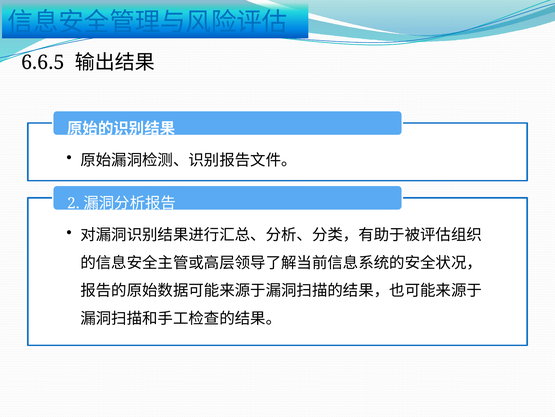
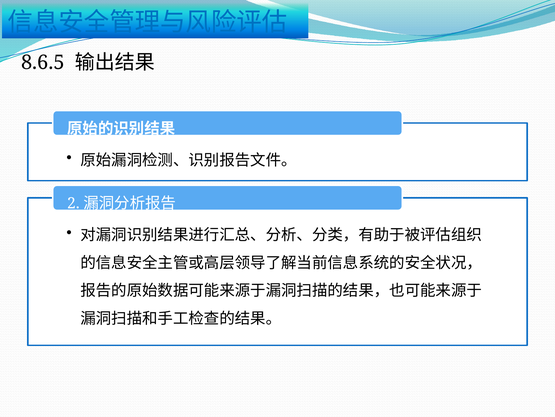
6.6.5: 6.6.5 -> 8.6.5
